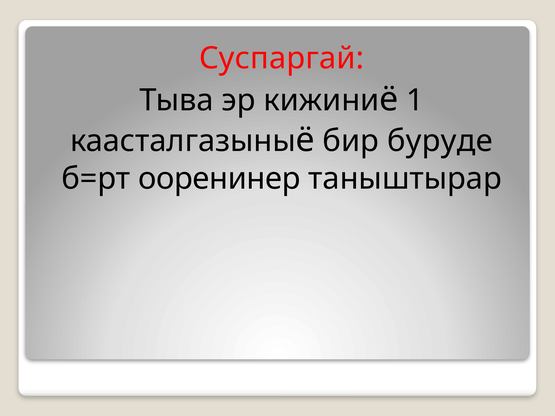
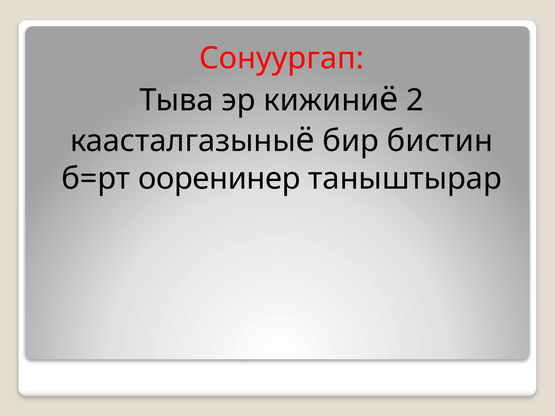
Суспаргай: Суспаргай -> Сонуургап
1: 1 -> 2
буруде: буруде -> бистин
